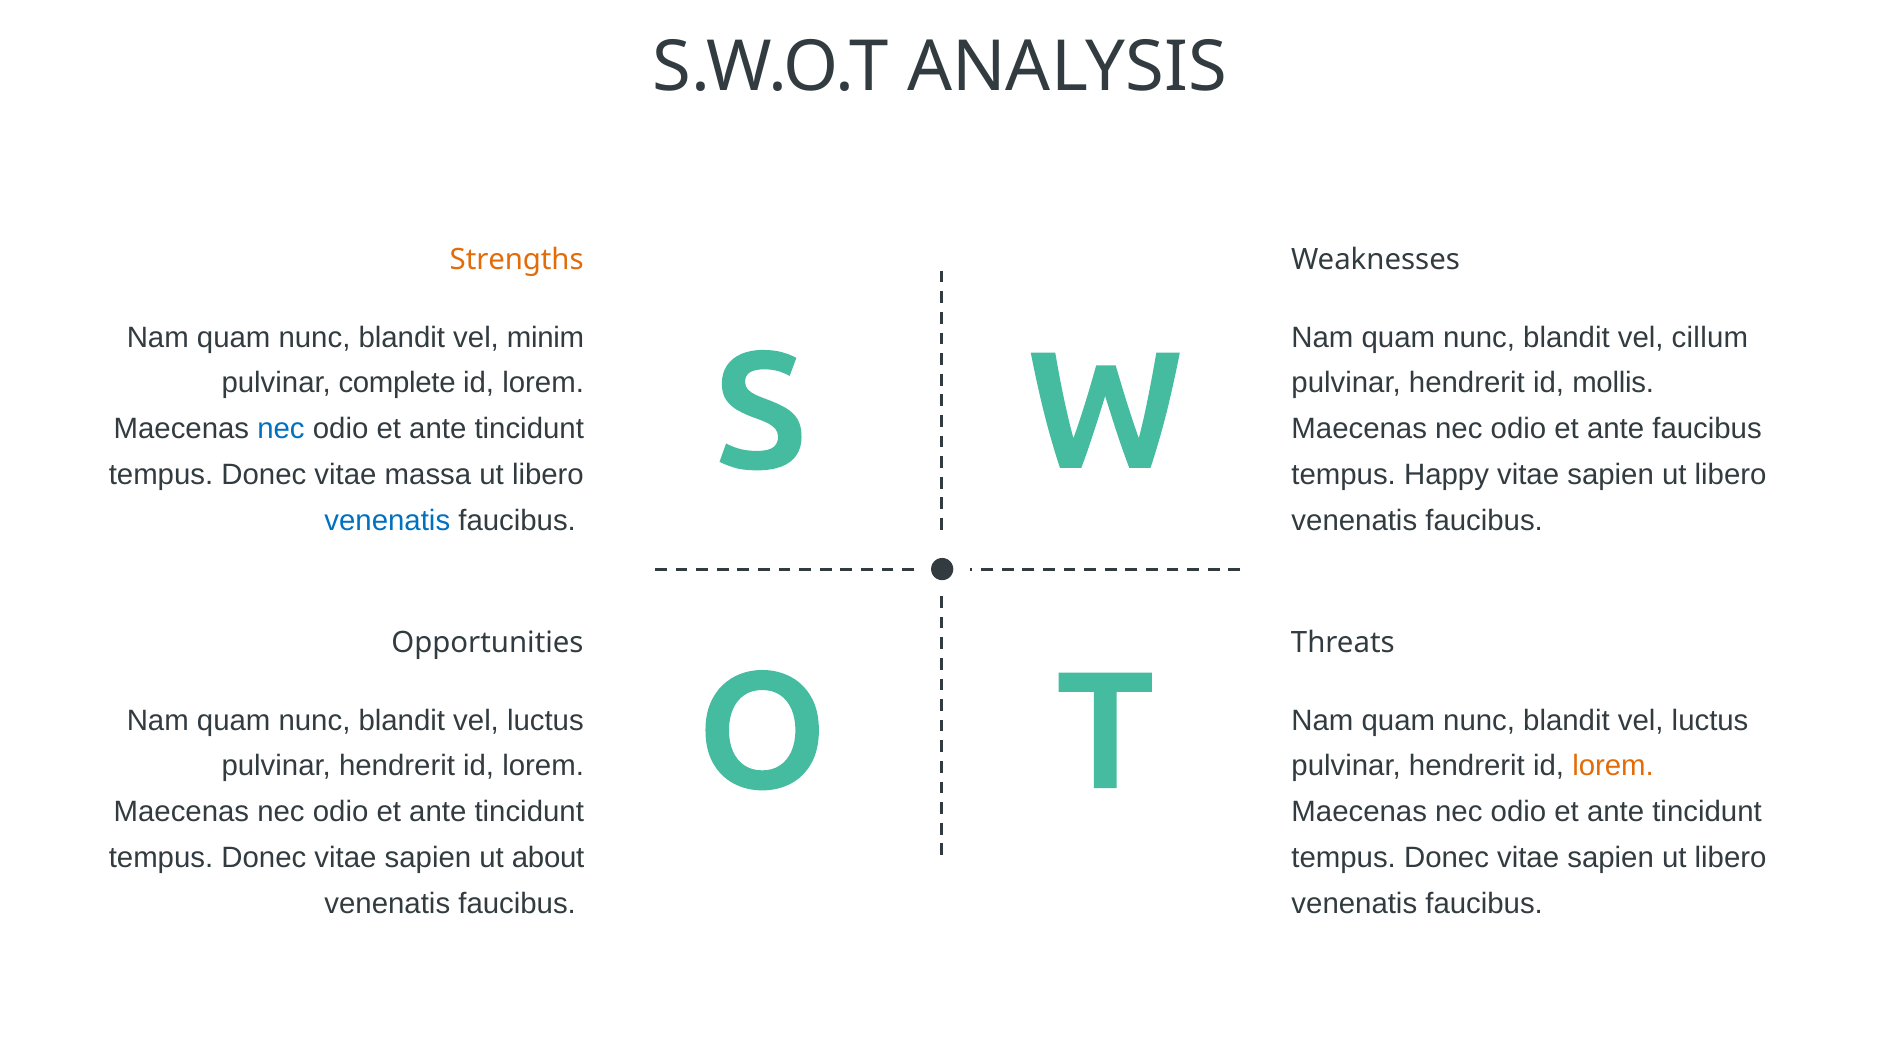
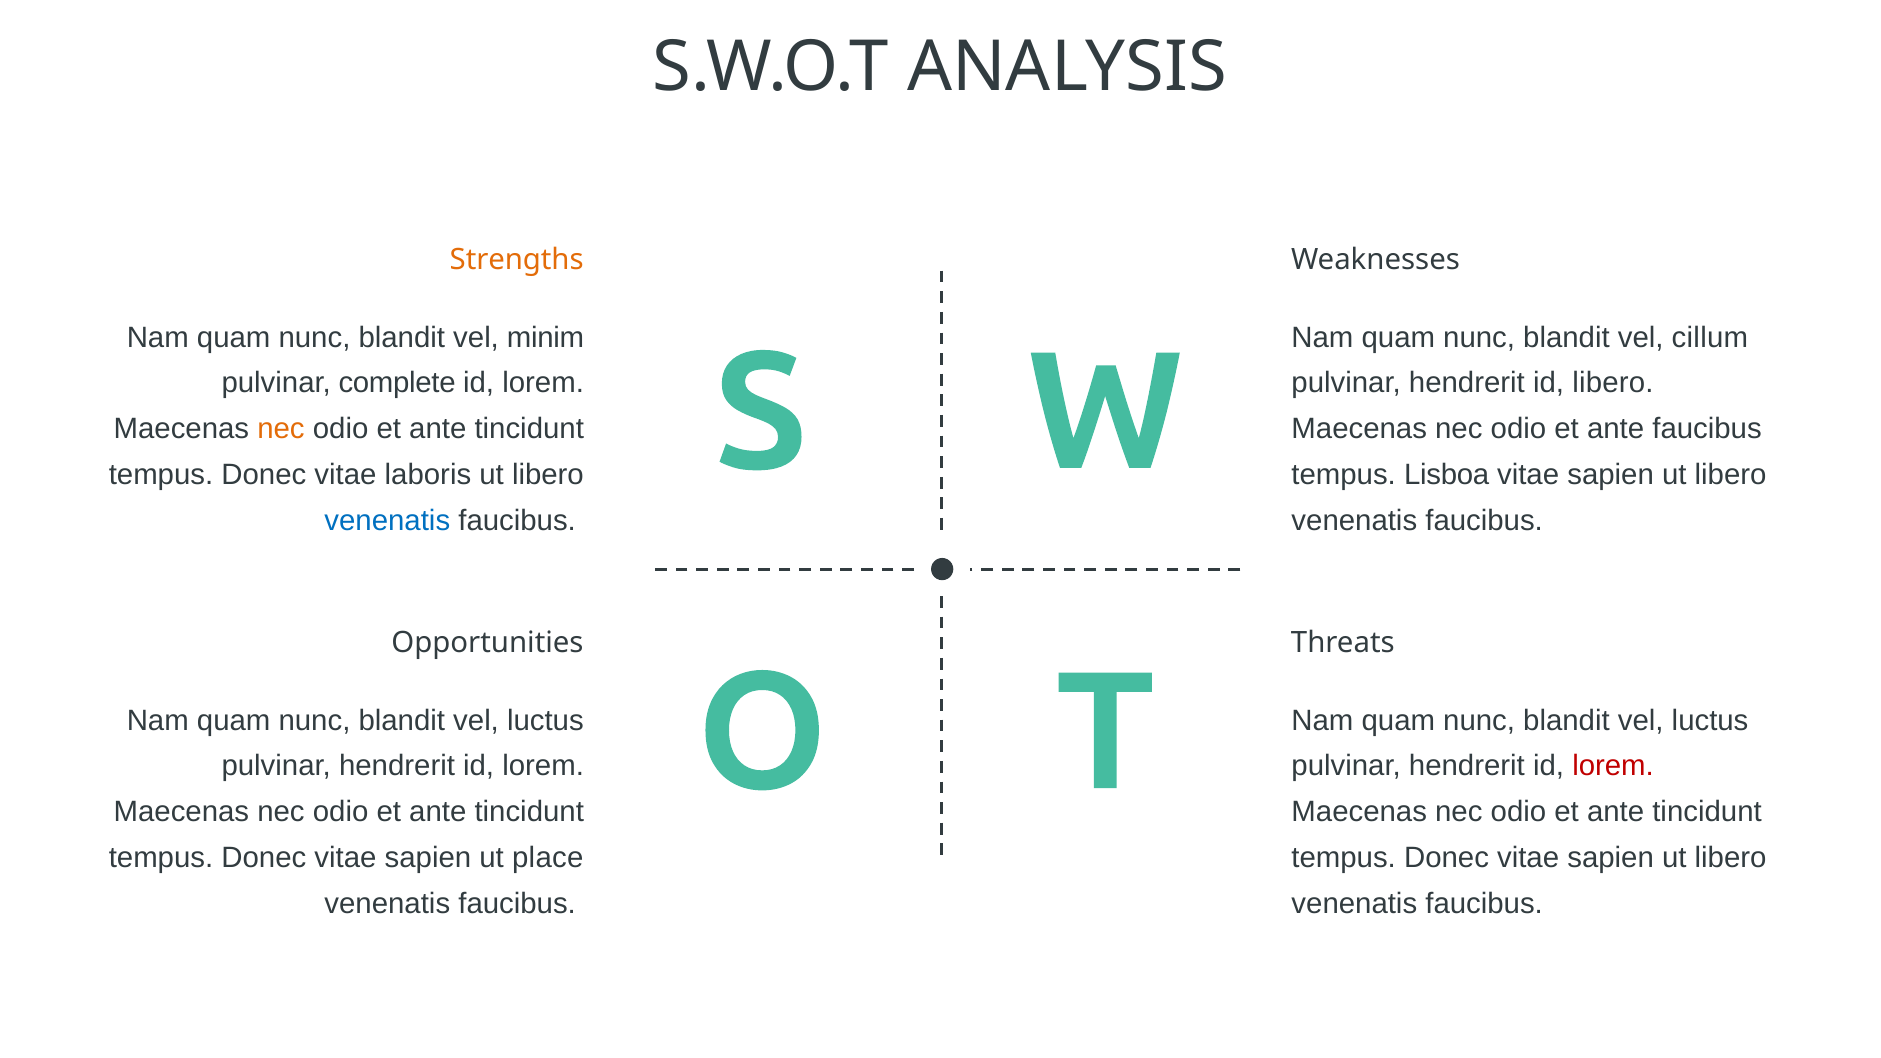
id mollis: mollis -> libero
nec at (281, 429) colour: blue -> orange
massa: massa -> laboris
Happy: Happy -> Lisboa
lorem at (1613, 766) colour: orange -> red
about: about -> place
